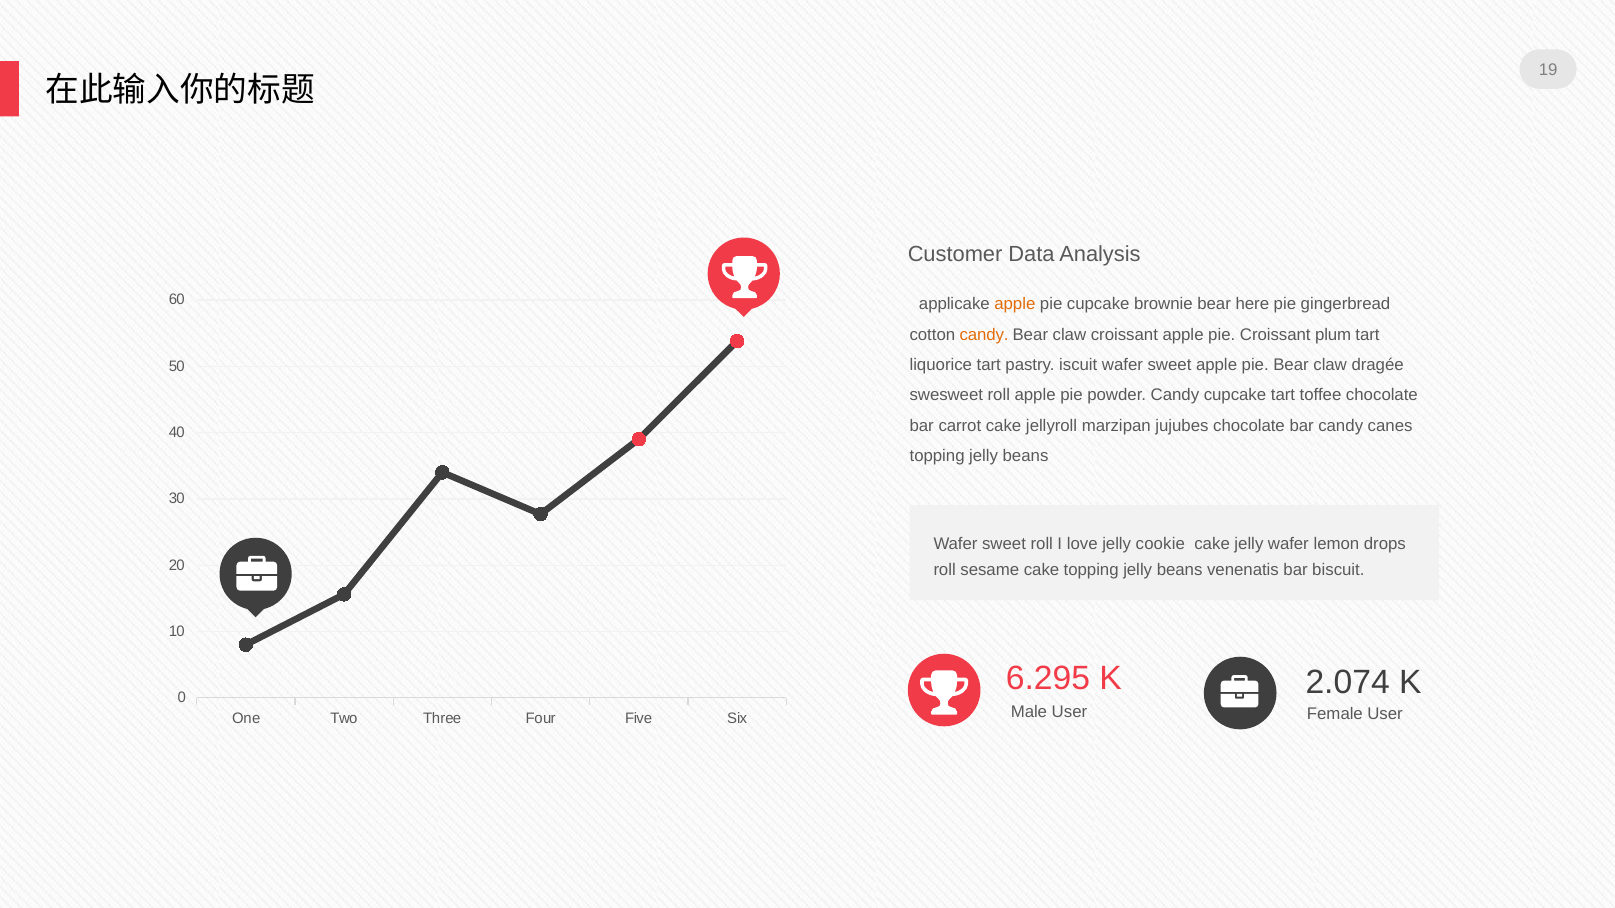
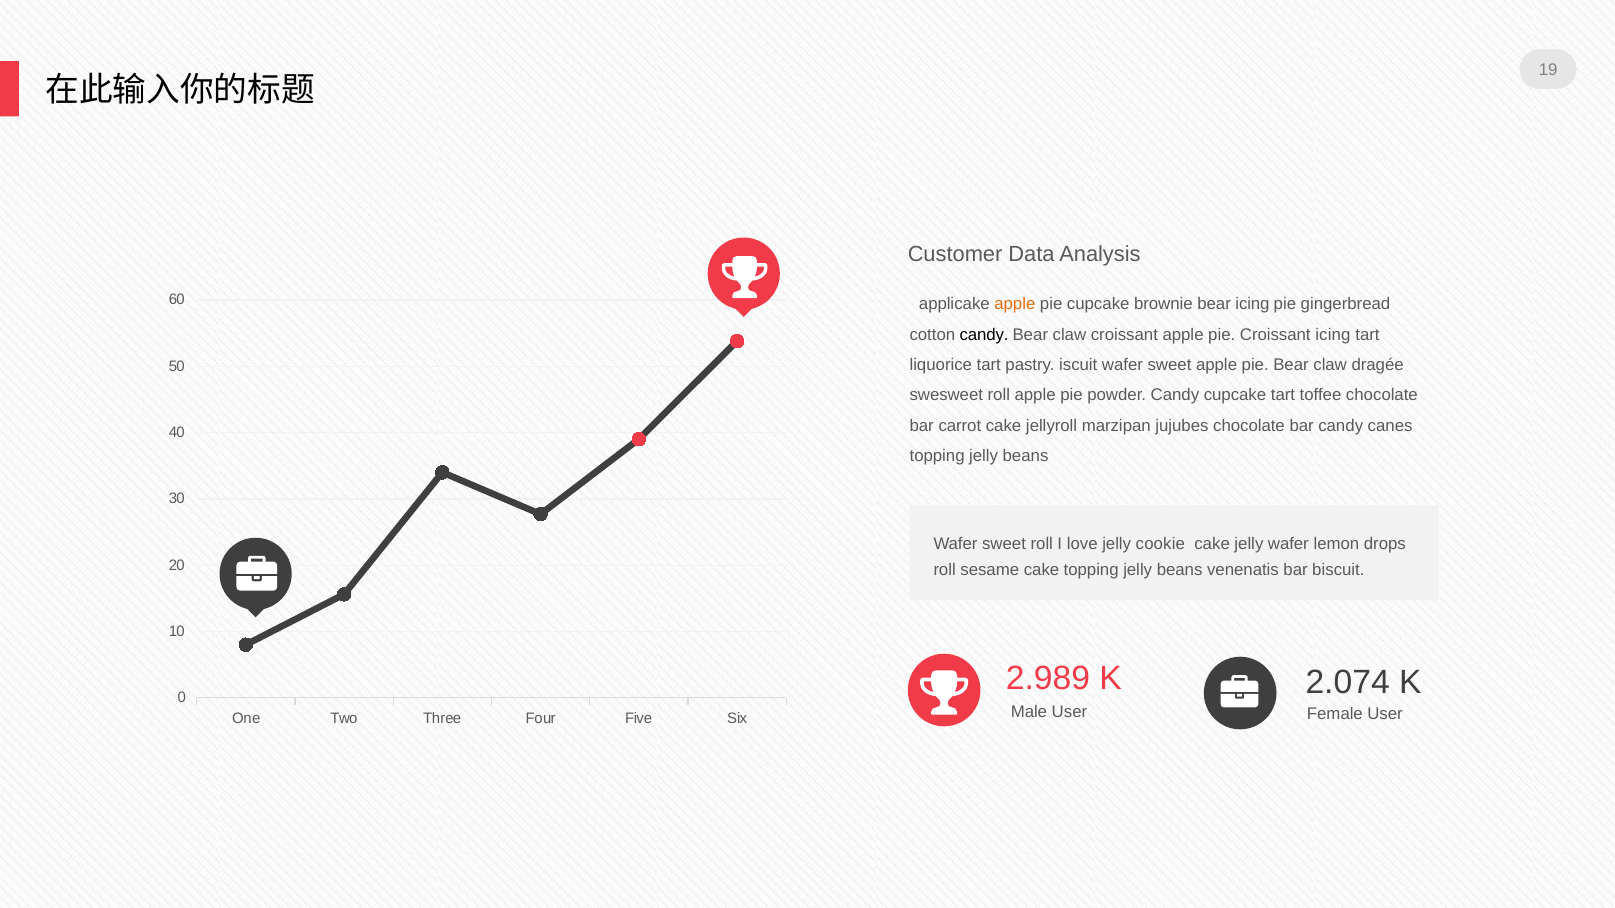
bear here: here -> icing
candy at (984, 335) colour: orange -> black
Croissant plum: plum -> icing
6.295: 6.295 -> 2.989
